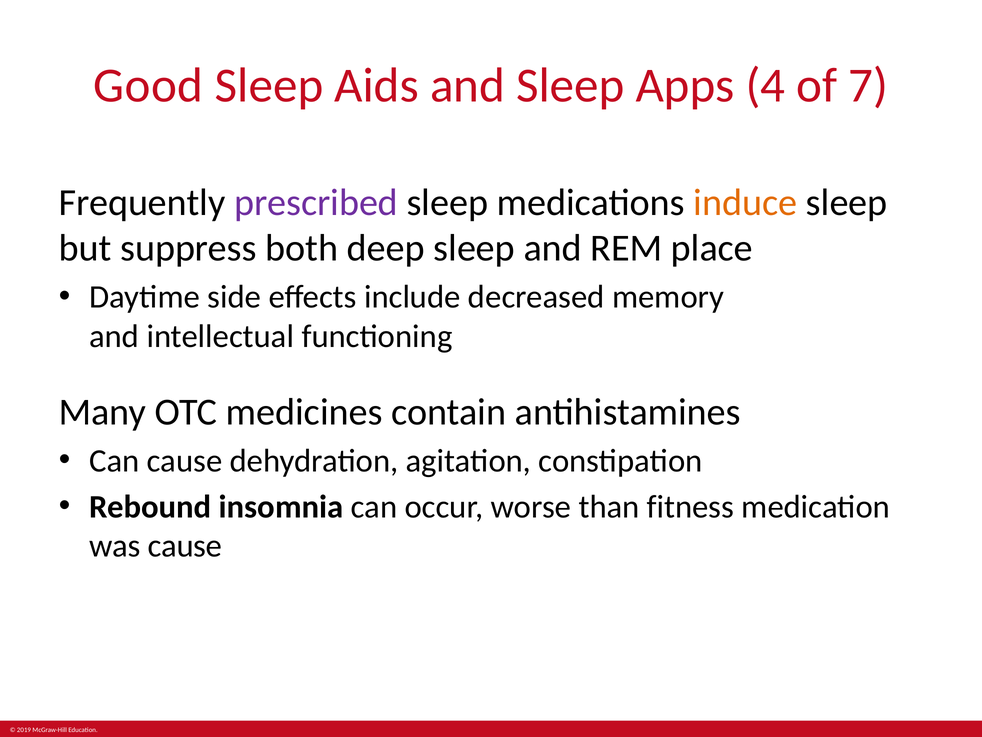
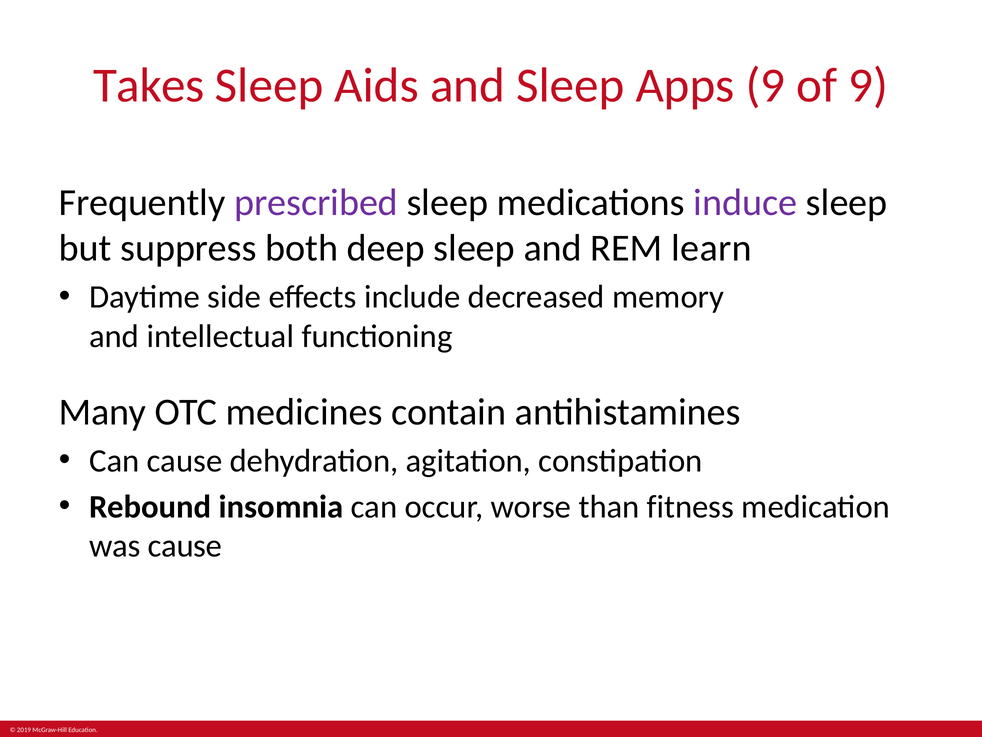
Good: Good -> Takes
Apps 4: 4 -> 9
of 7: 7 -> 9
induce colour: orange -> purple
place: place -> learn
